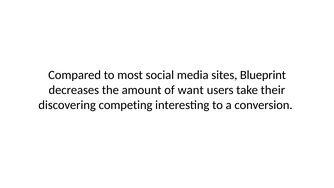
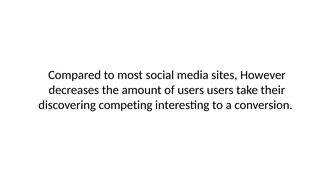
Blueprint: Blueprint -> However
of want: want -> users
